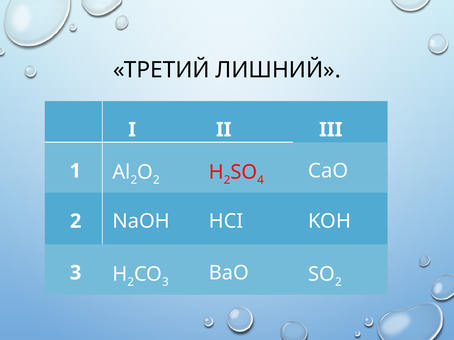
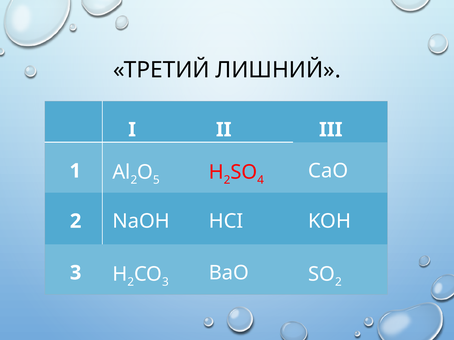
2 at (156, 180): 2 -> 5
